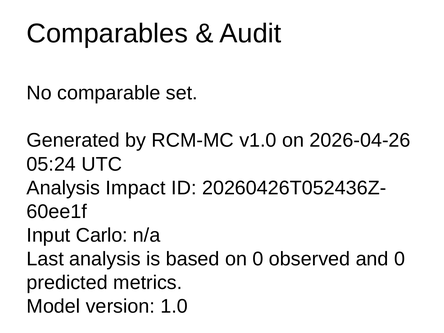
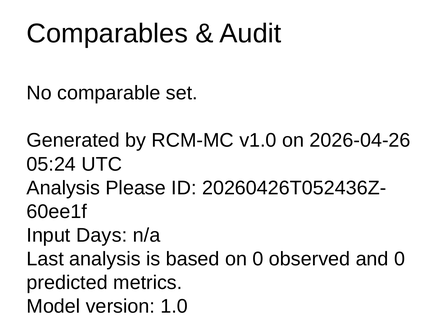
Impact: Impact -> Please
Carlo: Carlo -> Days
